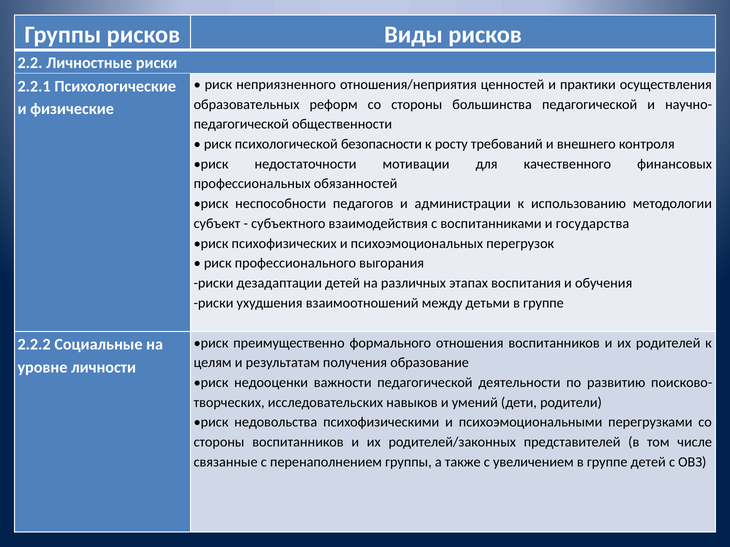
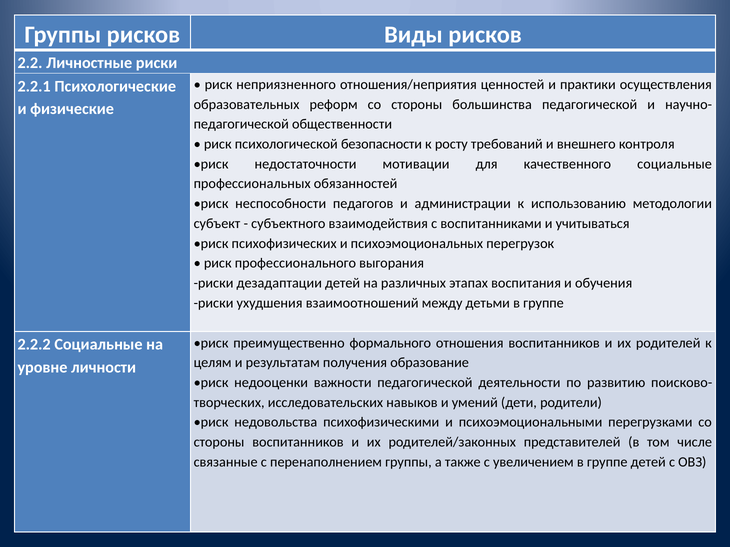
качественного финансовых: финансовых -> социальные
государства: государства -> учитываться
